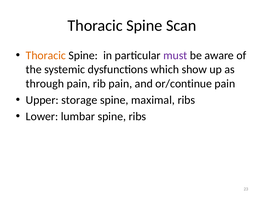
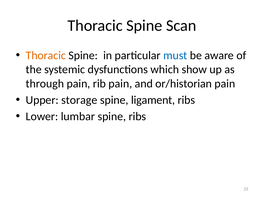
must colour: purple -> blue
or/continue: or/continue -> or/historian
maximal: maximal -> ligament
